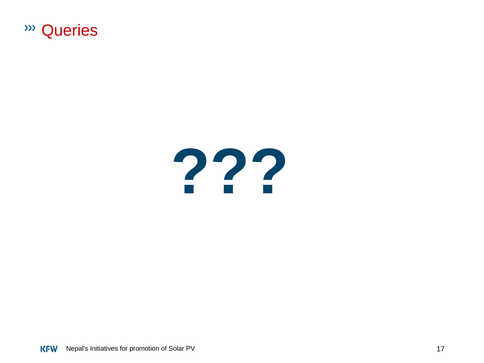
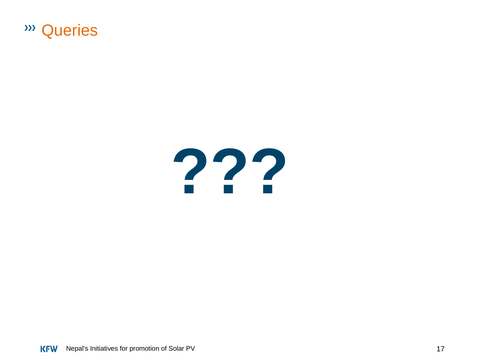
Queries colour: red -> orange
